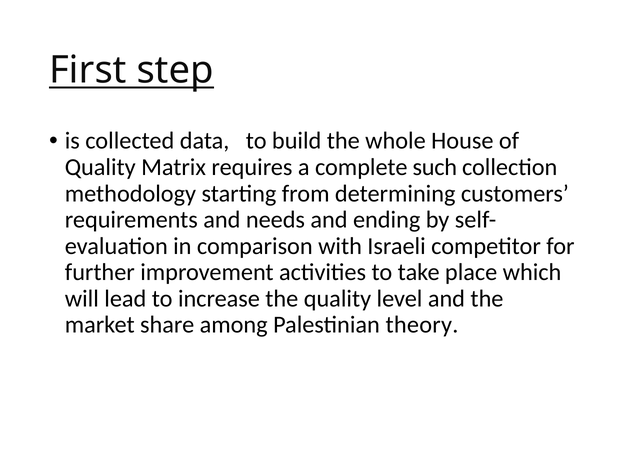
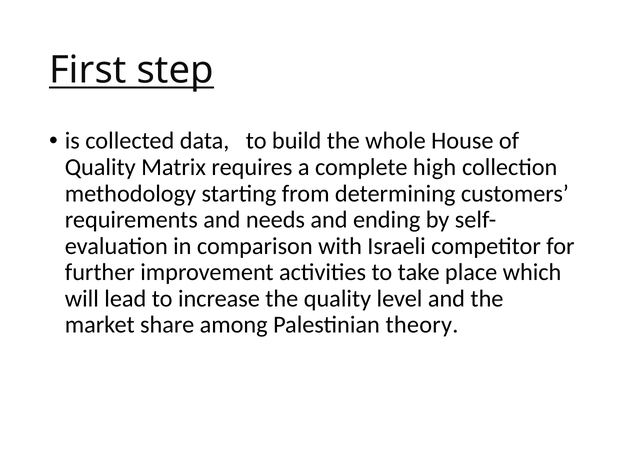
such: such -> high
